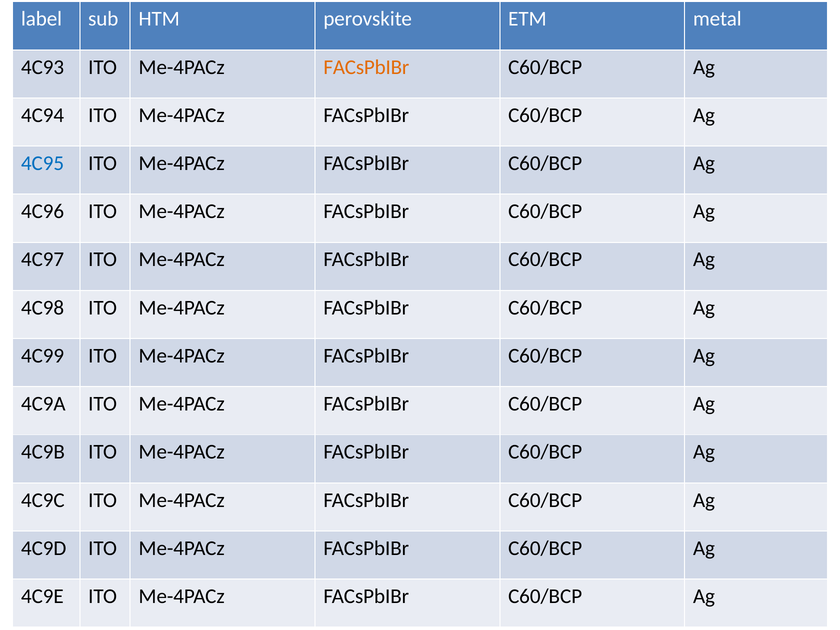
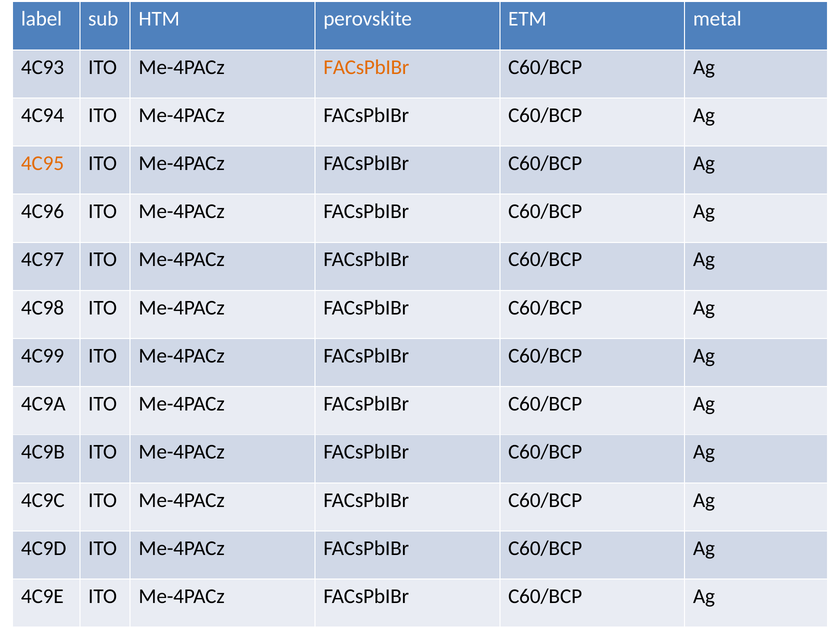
4C95 colour: blue -> orange
